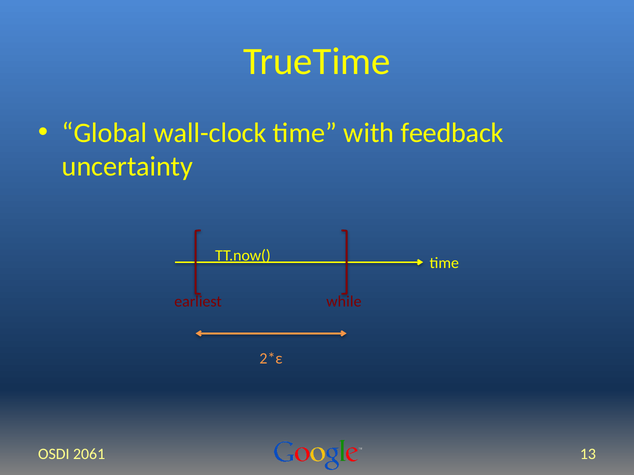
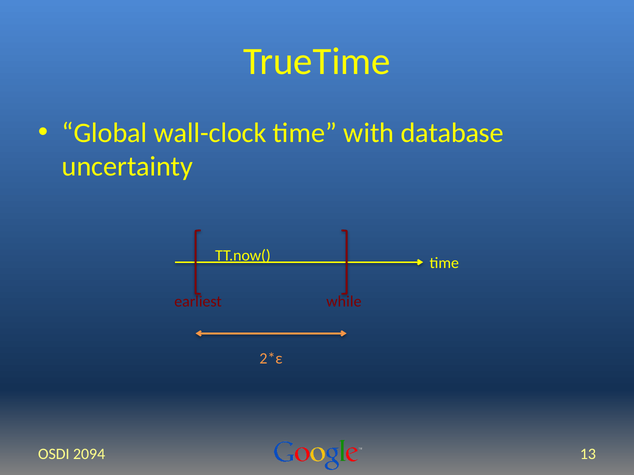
feedback: feedback -> database
2061: 2061 -> 2094
